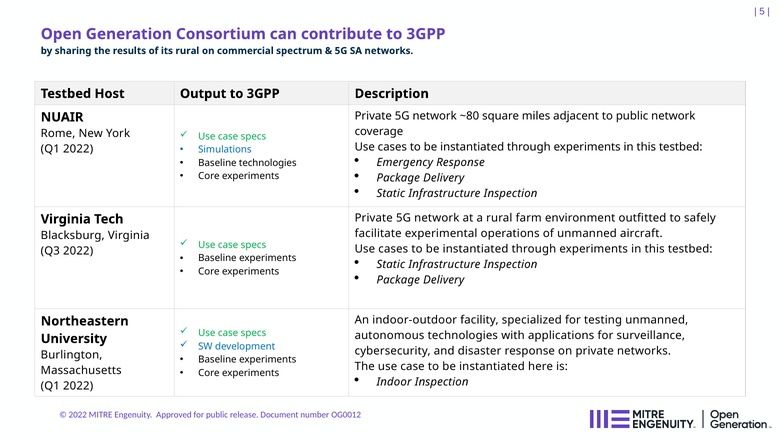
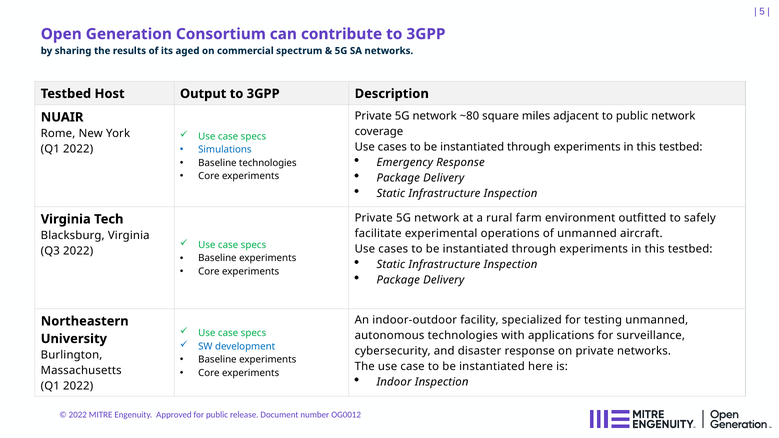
its rural: rural -> aged
